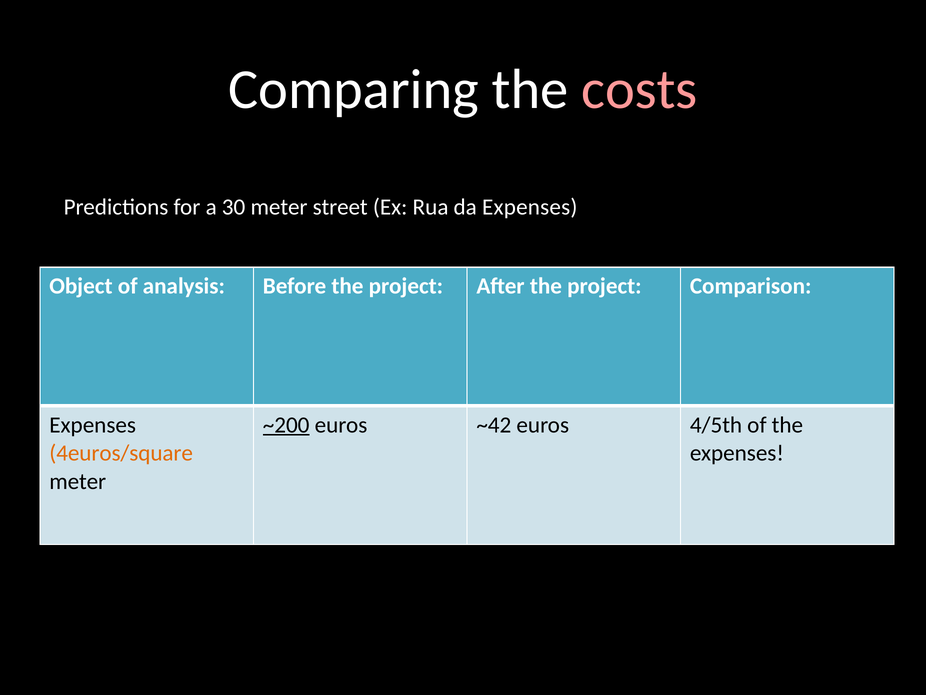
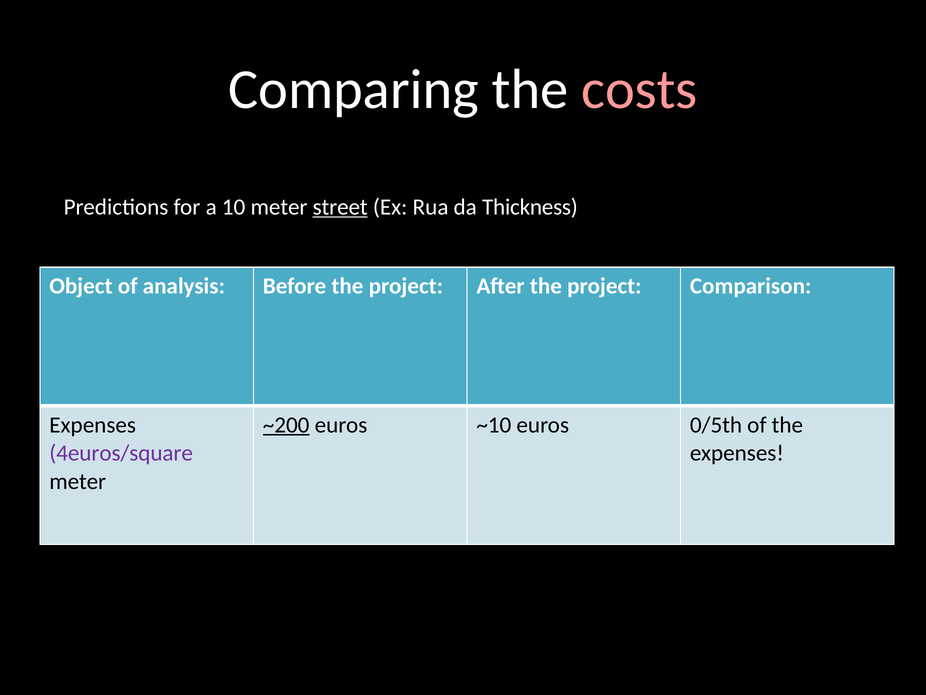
30: 30 -> 10
street underline: none -> present
da Expenses: Expenses -> Thickness
~42: ~42 -> ~10
4/5th: 4/5th -> 0/5th
4euros/square colour: orange -> purple
